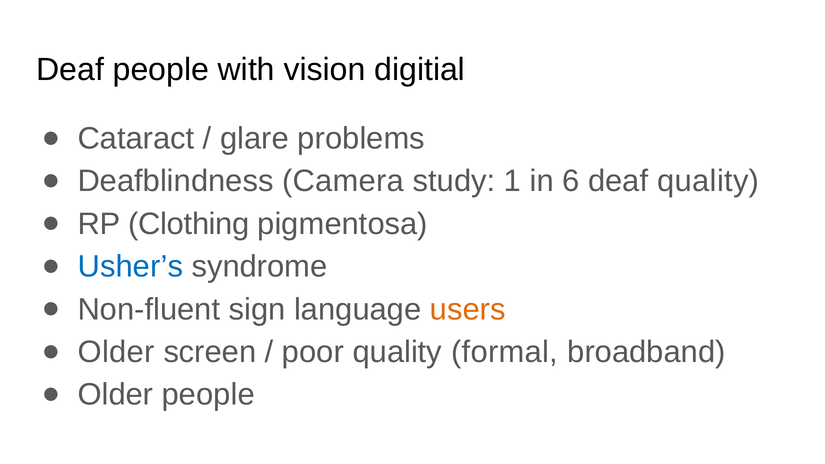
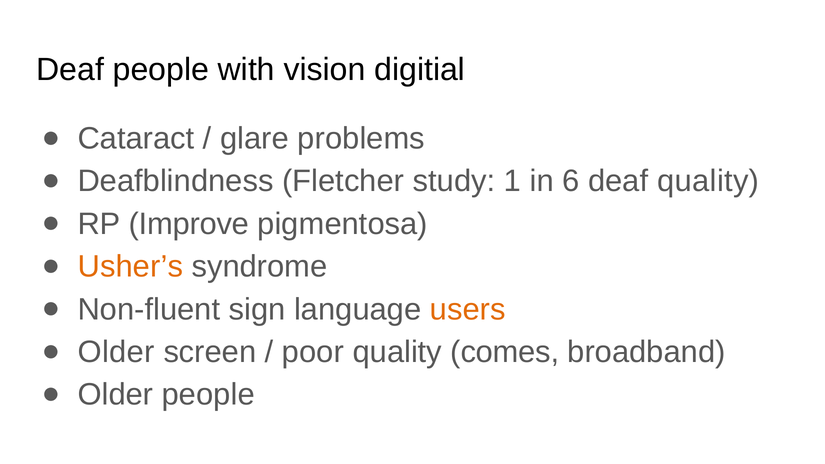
Camera: Camera -> Fletcher
Clothing: Clothing -> Improve
Usher’s colour: blue -> orange
formal: formal -> comes
